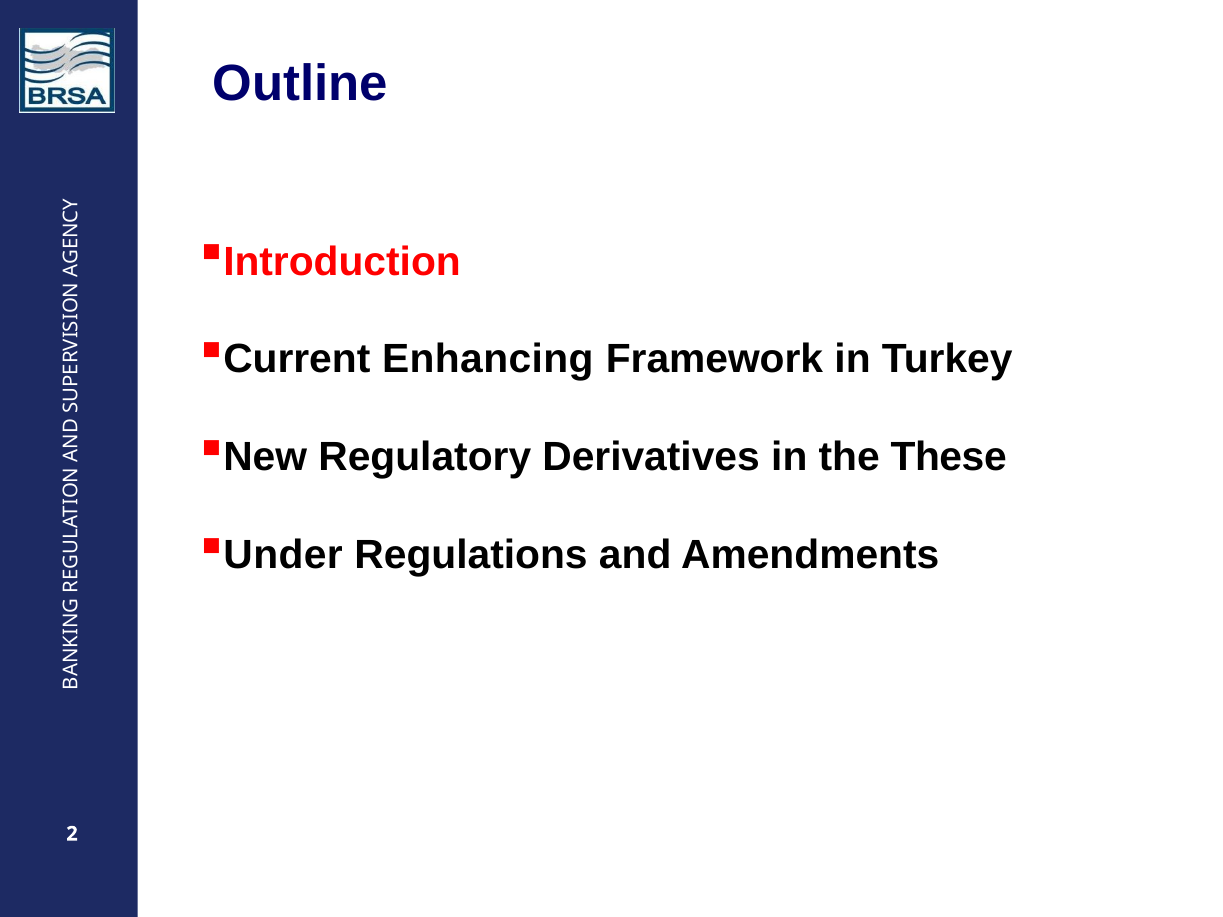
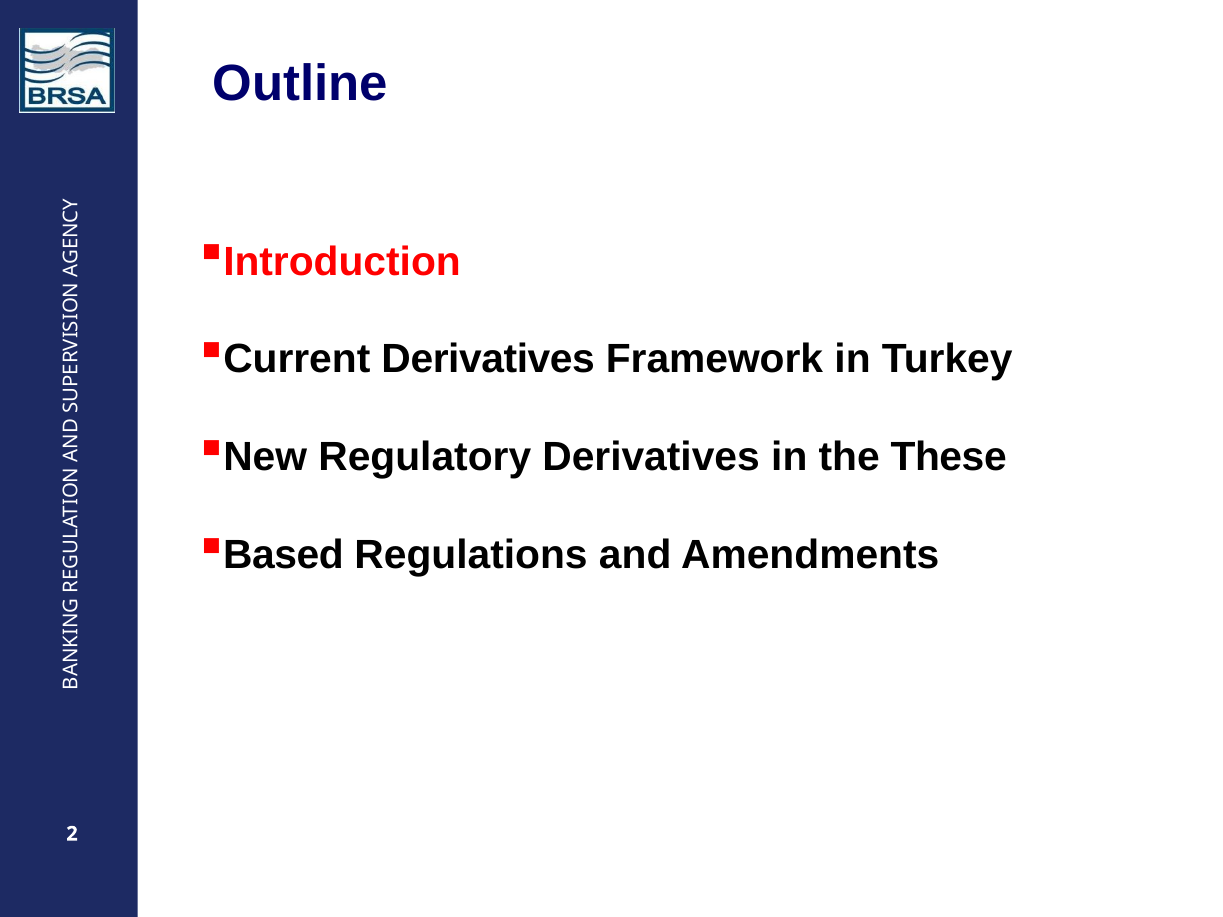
Current Enhancing: Enhancing -> Derivatives
Under: Under -> Based
